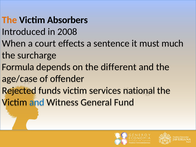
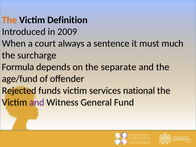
Absorbers: Absorbers -> Definition
2008: 2008 -> 2009
effects: effects -> always
different: different -> separate
age/case: age/case -> age/fund
and at (37, 102) colour: blue -> purple
